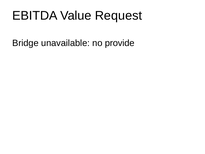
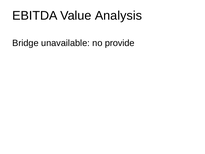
Request: Request -> Analysis
